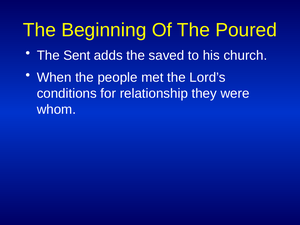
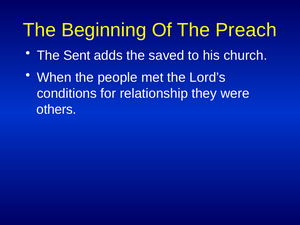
Poured: Poured -> Preach
whom: whom -> others
